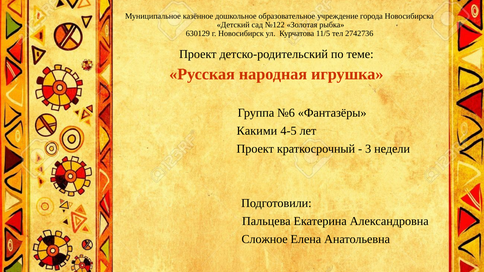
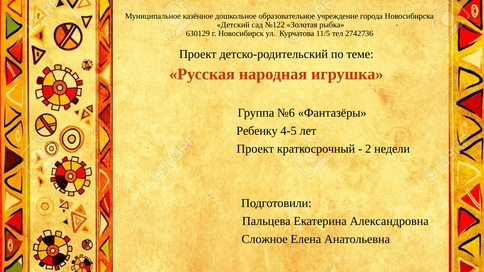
Какими: Какими -> Ребенку
3: 3 -> 2
